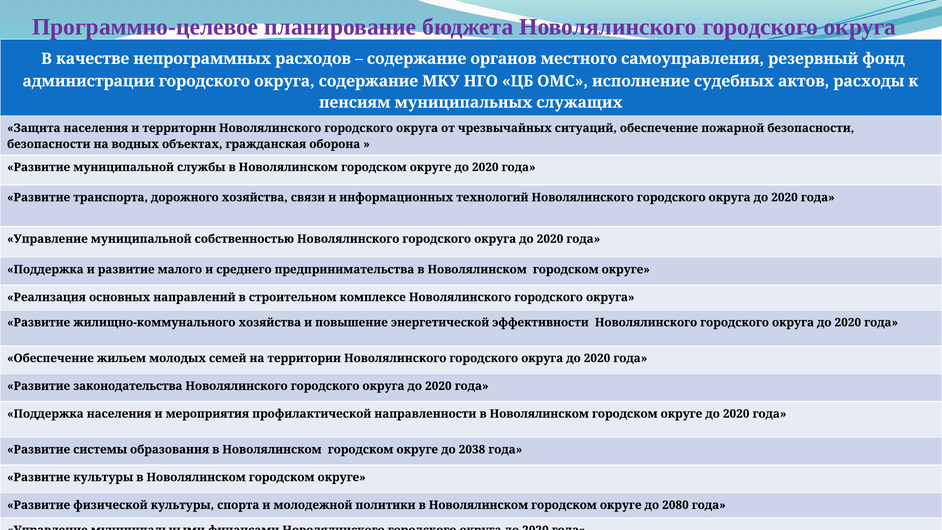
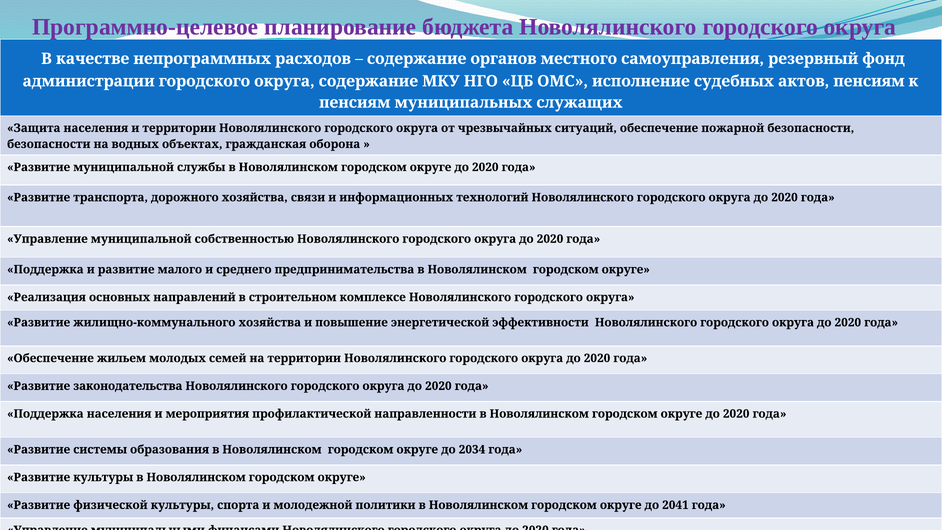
актов расходы: расходы -> пенсиям
2038: 2038 -> 2034
2080: 2080 -> 2041
